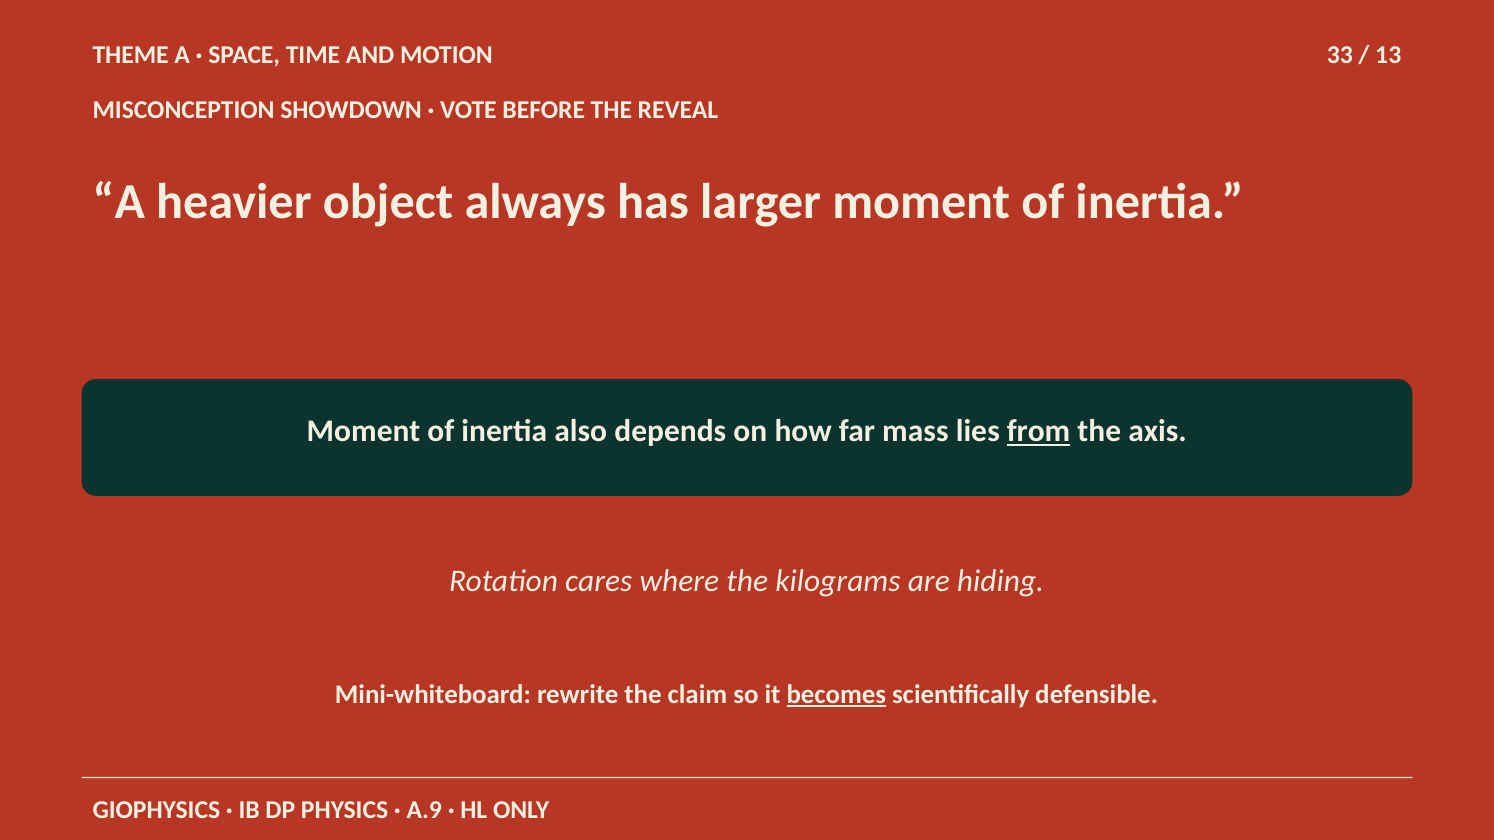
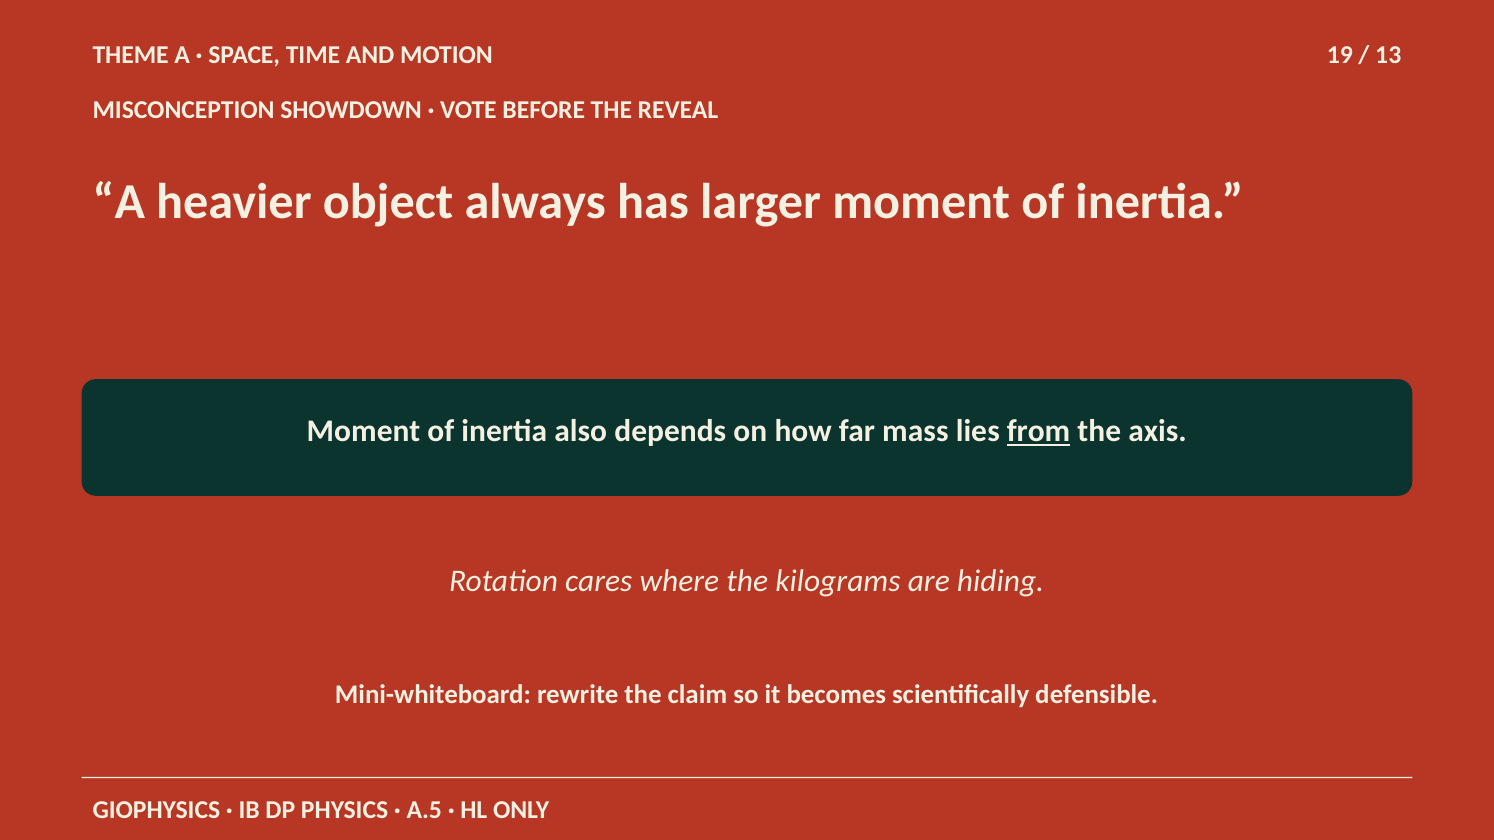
33: 33 -> 19
becomes underline: present -> none
A.9: A.9 -> A.5
